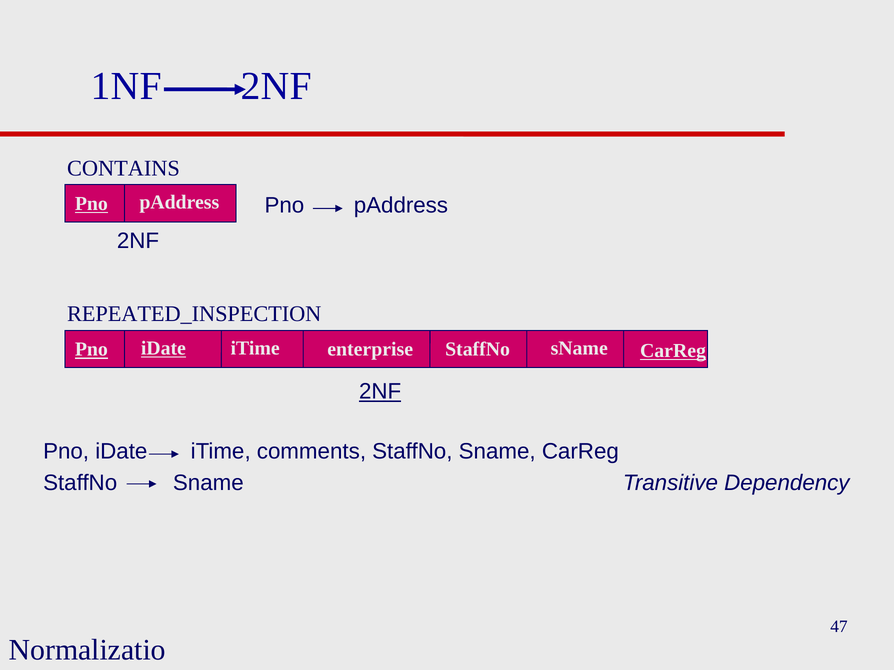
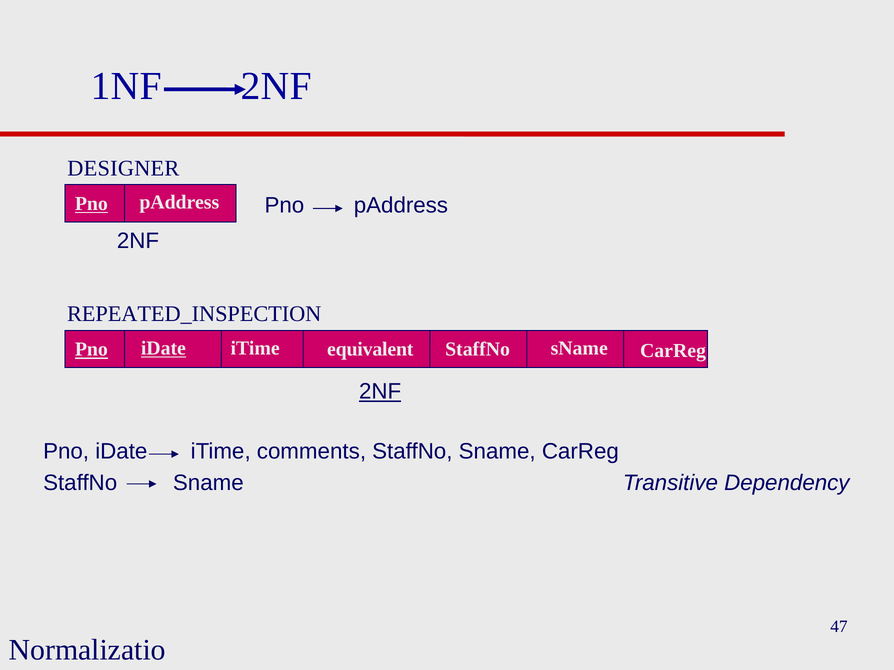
CONTAINS: CONTAINS -> DESIGNER
enterprise: enterprise -> equivalent
CarReg at (673, 351) underline: present -> none
